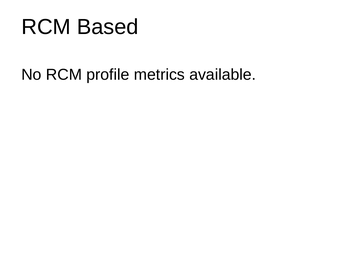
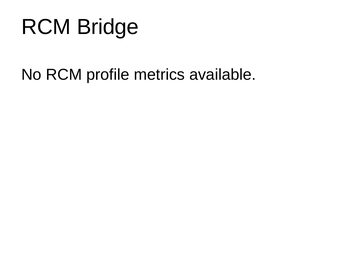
Based: Based -> Bridge
